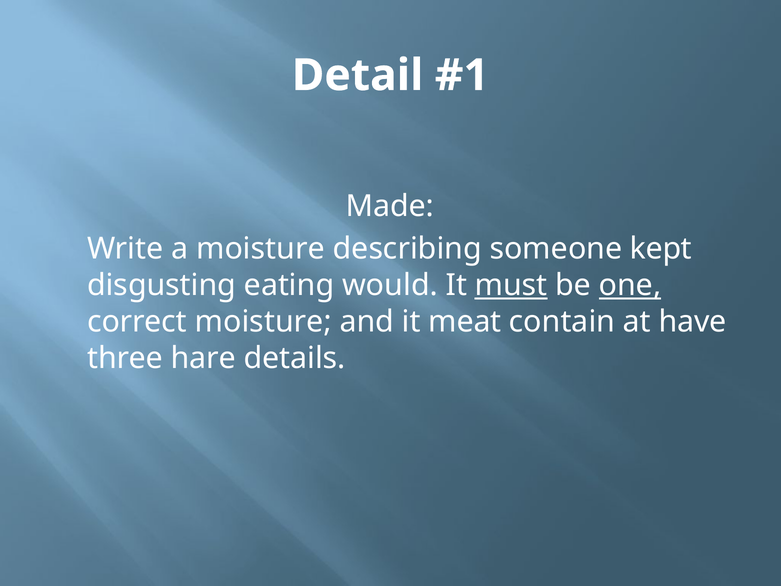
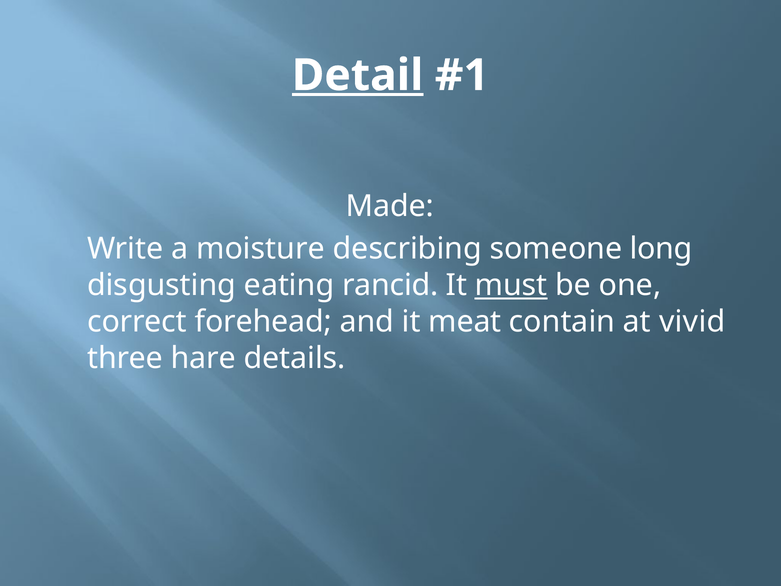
Detail underline: none -> present
kept: kept -> long
would: would -> rancid
one underline: present -> none
correct moisture: moisture -> forehead
have: have -> vivid
